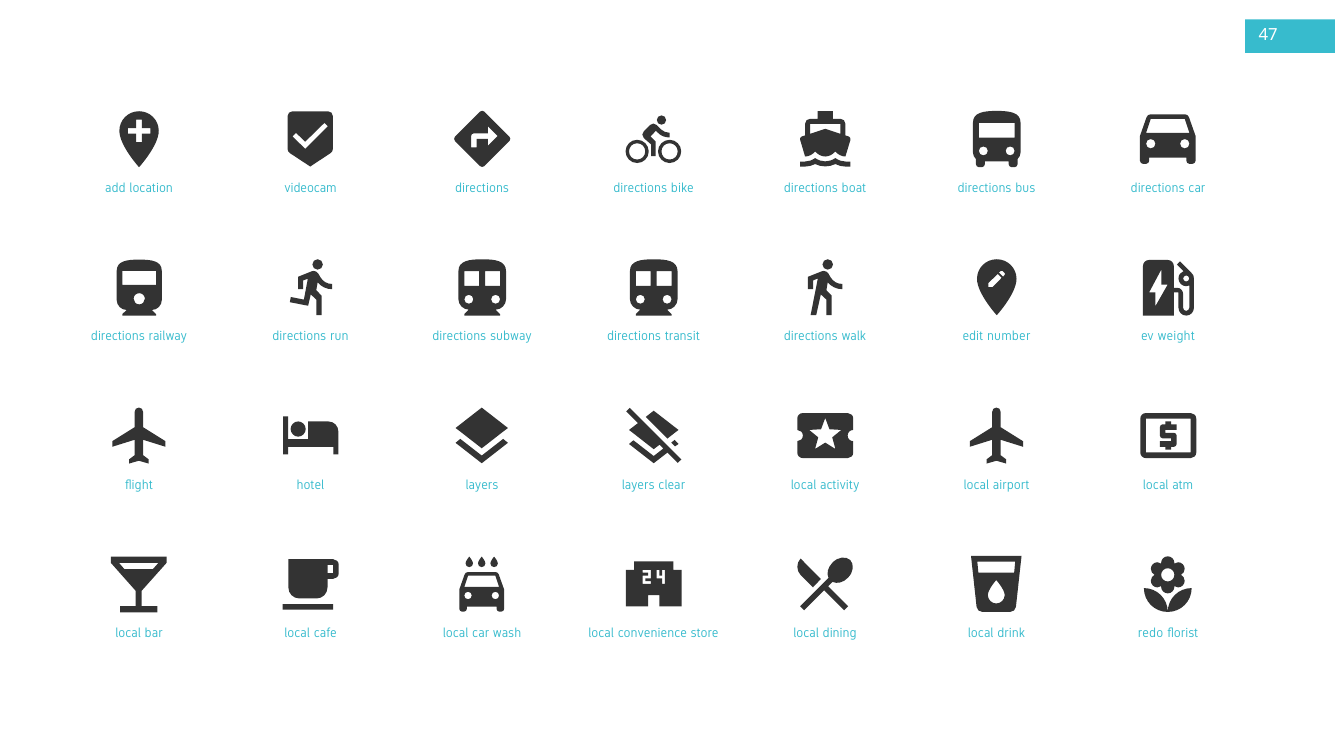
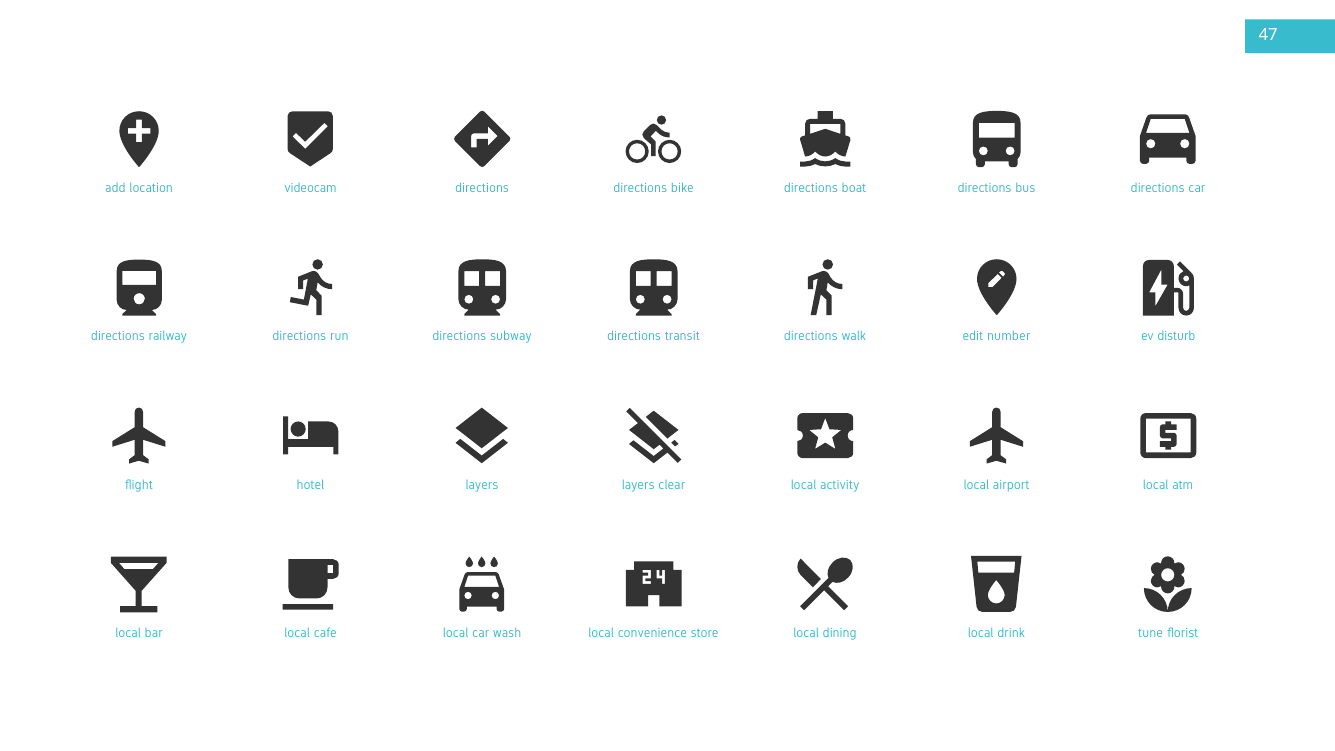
weight: weight -> disturb
redo: redo -> tune
